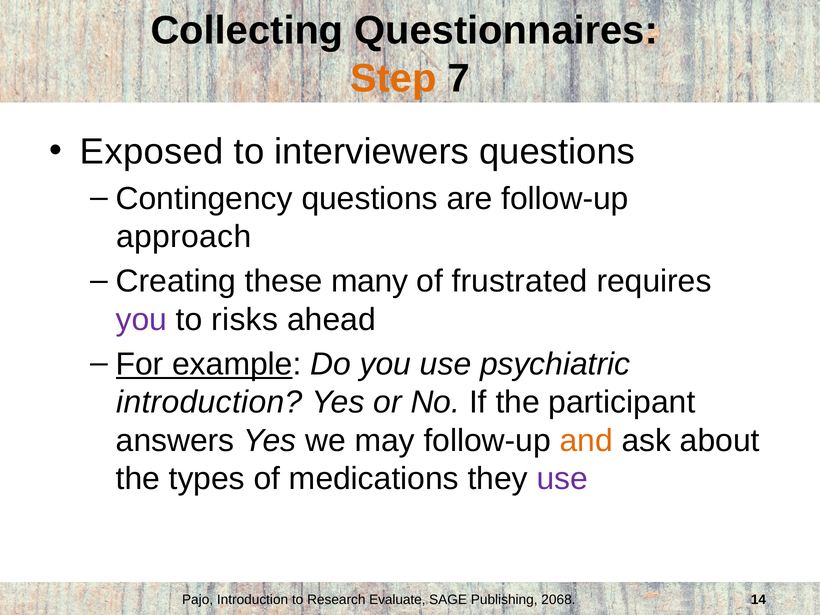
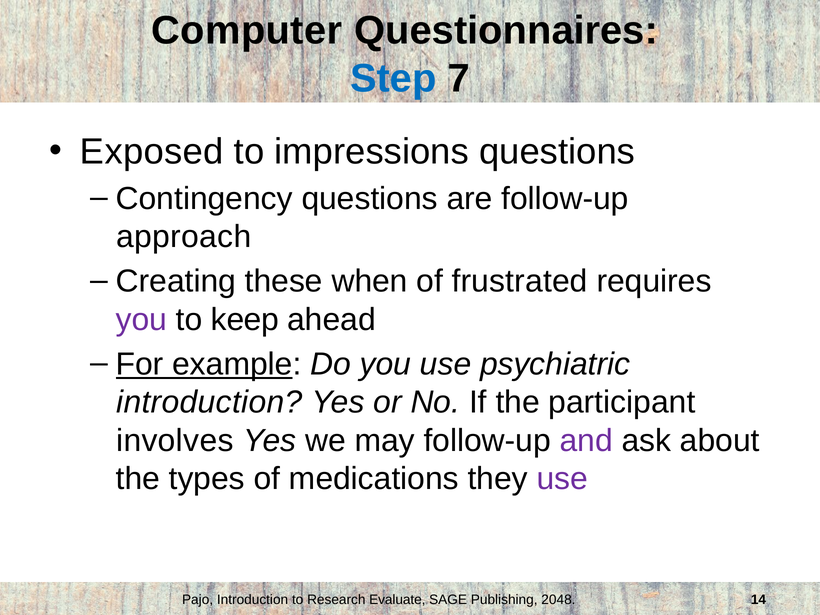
Collecting: Collecting -> Computer
Step colour: orange -> blue
interviewers: interviewers -> impressions
many: many -> when
risks: risks -> keep
answers: answers -> involves
and colour: orange -> purple
2068: 2068 -> 2048
